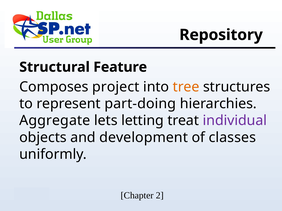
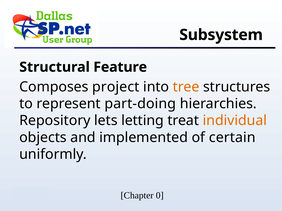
Repository: Repository -> Subsystem
Aggregate: Aggregate -> Repository
individual colour: purple -> orange
development: development -> implemented
classes: classes -> certain
2: 2 -> 0
